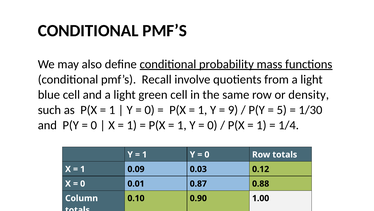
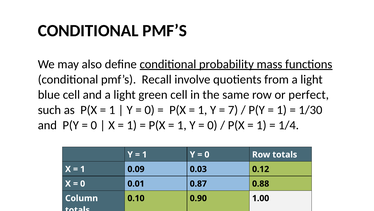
density: density -> perfect
9: 9 -> 7
5 at (282, 110): 5 -> 1
